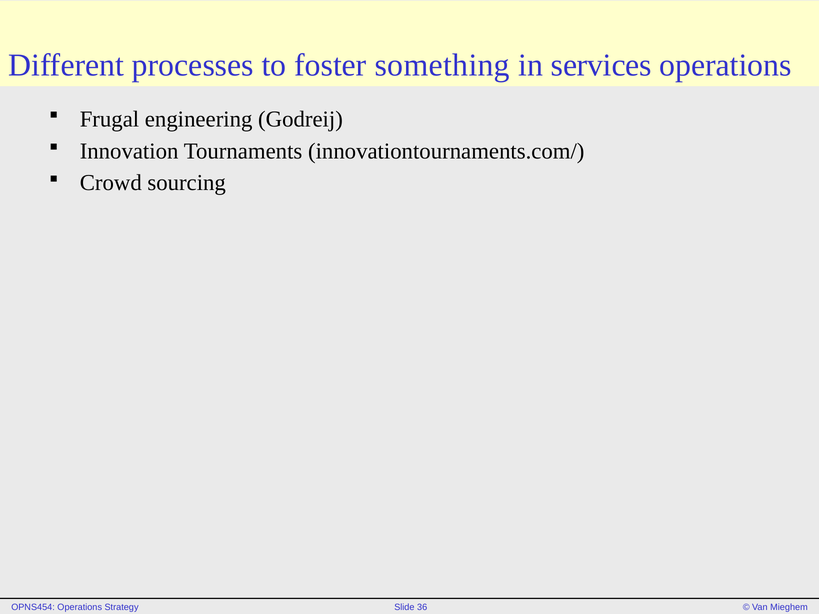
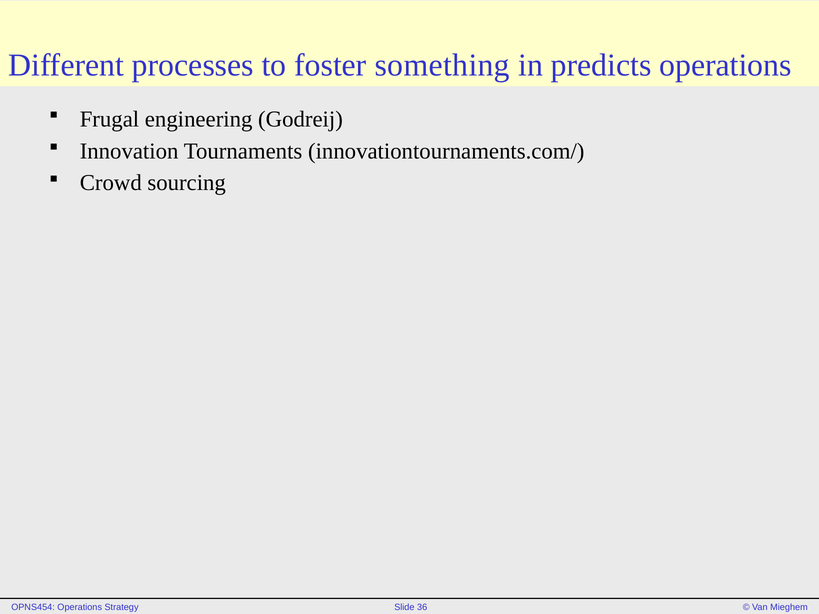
services: services -> predicts
